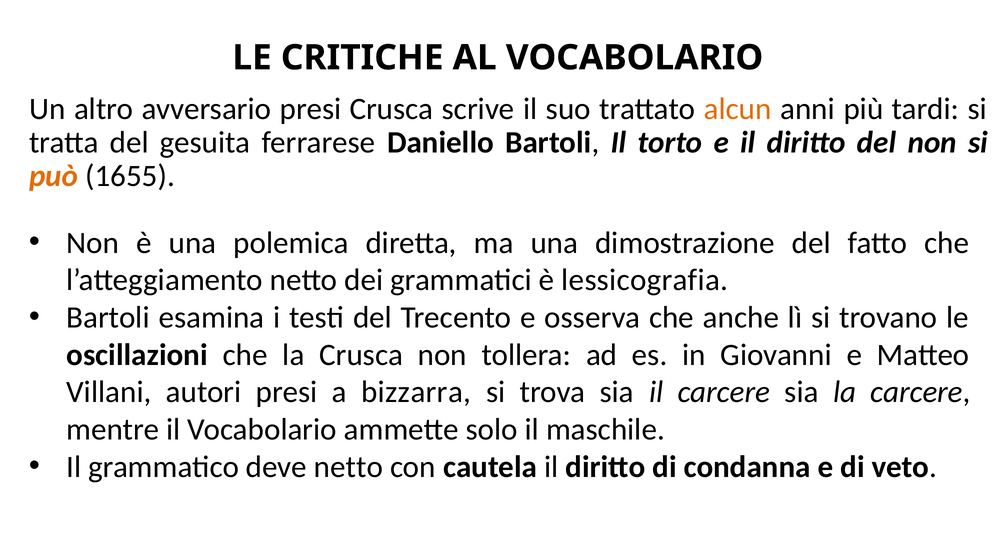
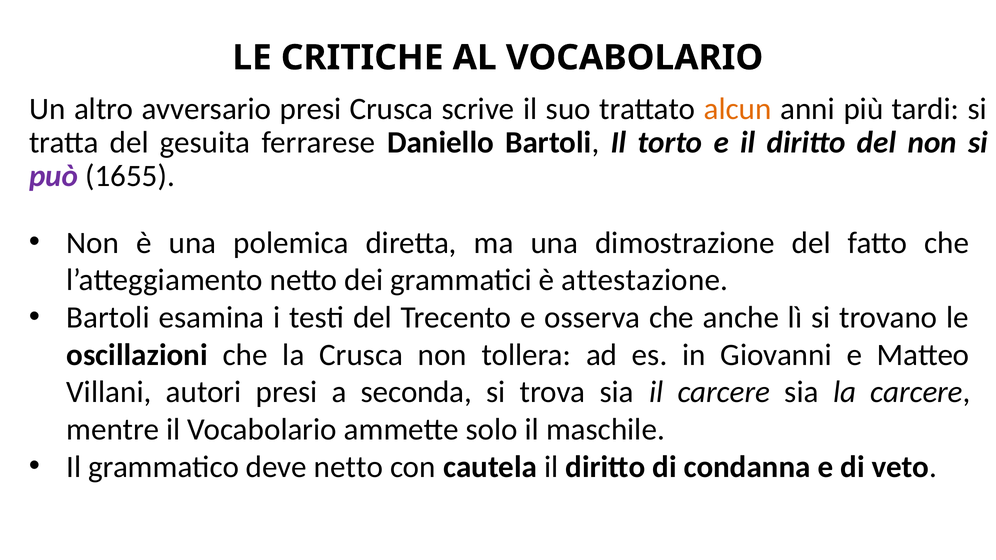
può colour: orange -> purple
lessicografia: lessicografia -> attestazione
bizzarra: bizzarra -> seconda
